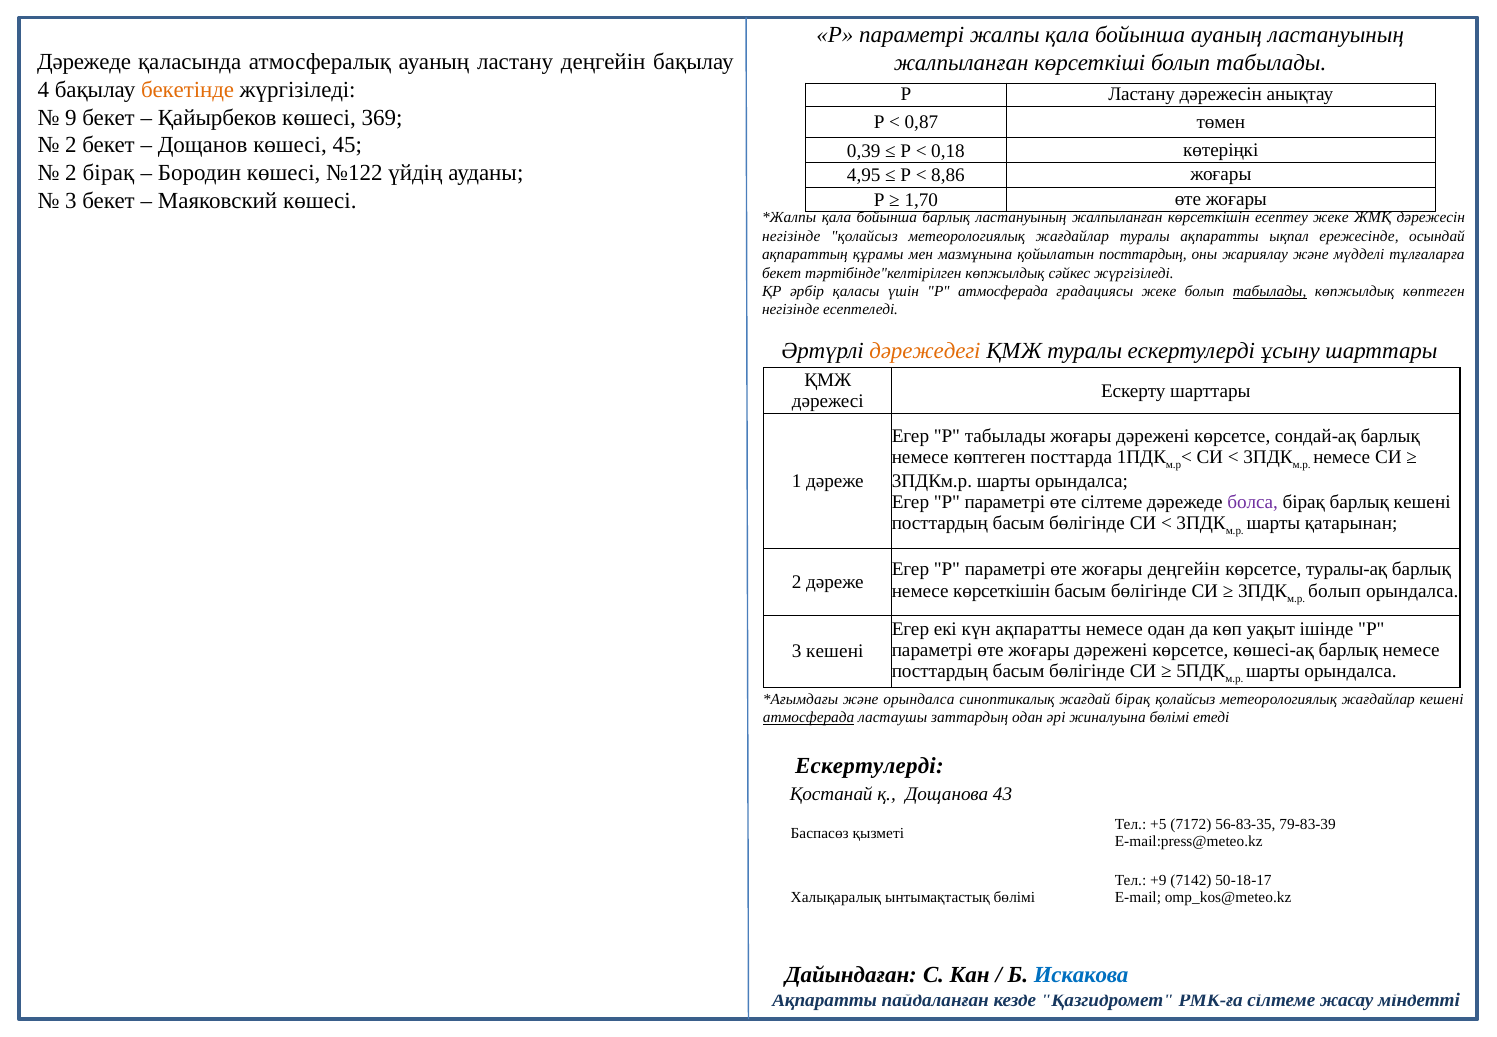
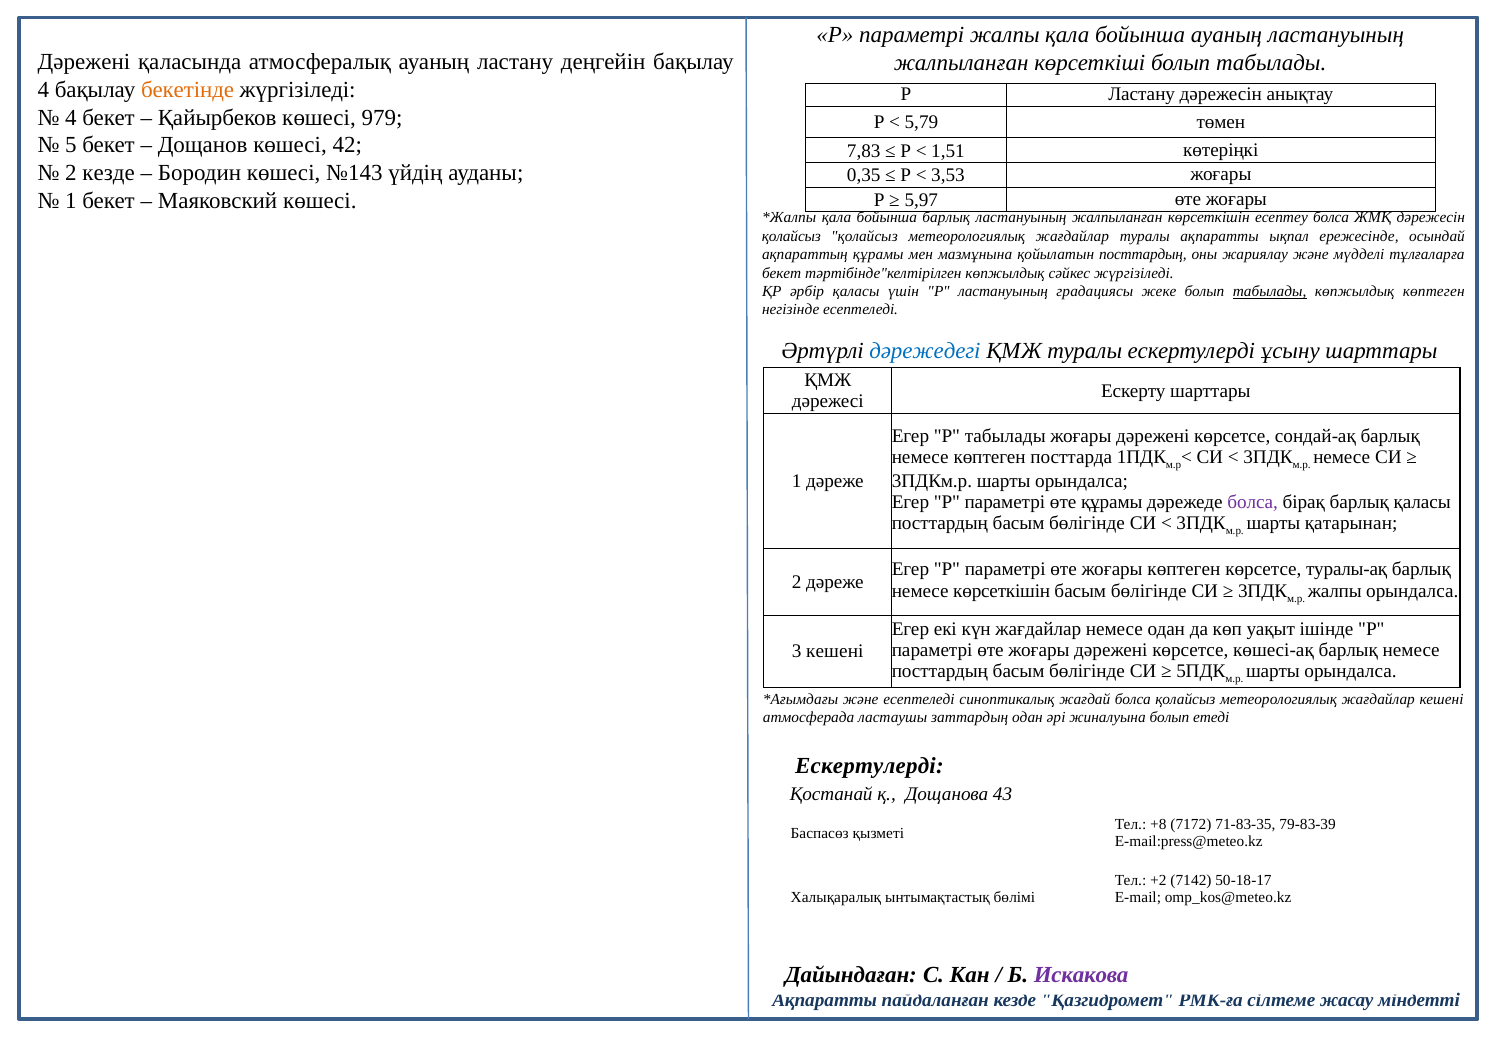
Дәрежеде at (84, 62): Дәрежеде -> Дәрежені
9 at (71, 118): 9 -> 4
369: 369 -> 979
0,87: 0,87 -> 5,79
2 at (71, 145): 2 -> 5
45: 45 -> 42
0,39: 0,39 -> 7,83
0,18: 0,18 -> 1,51
2 бірақ: бірақ -> кезде
№122: №122 -> №143
4,95: 4,95 -> 0,35
8,86: 8,86 -> 3,53
3 at (71, 200): 3 -> 1
1,70: 1,70 -> 5,97
есептеу жеке: жеке -> болса
негізінде at (791, 236): негізінде -> қолайсыз
Р атмосферада: атмосферада -> ластануының
дәрежедегі colour: orange -> blue
өте сілтеме: сілтеме -> құрамы
барлық кешені: кешені -> қаласы
жоғары деңгейін: деңгейін -> көптеген
болып at (1335, 590): болып -> жалпы
күн ақпаратты: ақпаратты -> жағдайлар
және орындалса: орындалса -> есептеледі
жағдай бірақ: бірақ -> болса
атмосферада at (809, 717) underline: present -> none
жиналуына бөлімі: бөлімі -> болып
+5: +5 -> +8
56-83-35: 56-83-35 -> 71-83-35
+9: +9 -> +2
Искакова colour: blue -> purple
